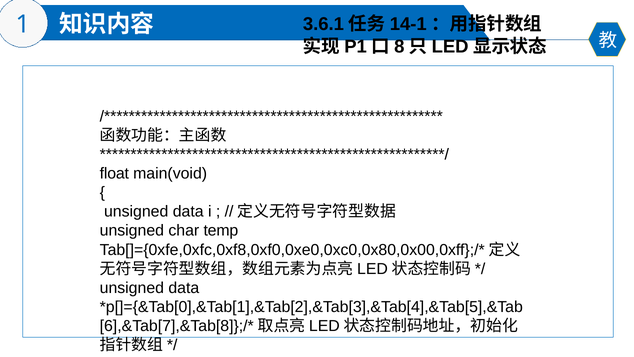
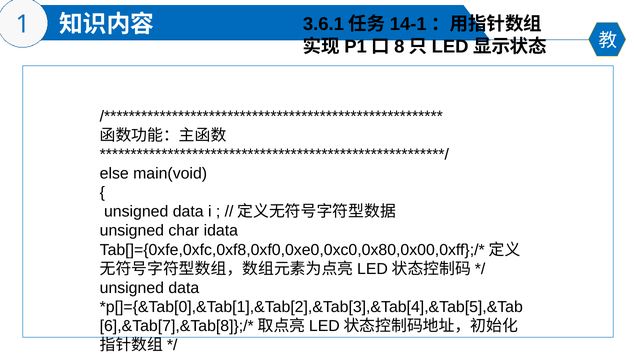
float: float -> else
temp: temp -> idata
